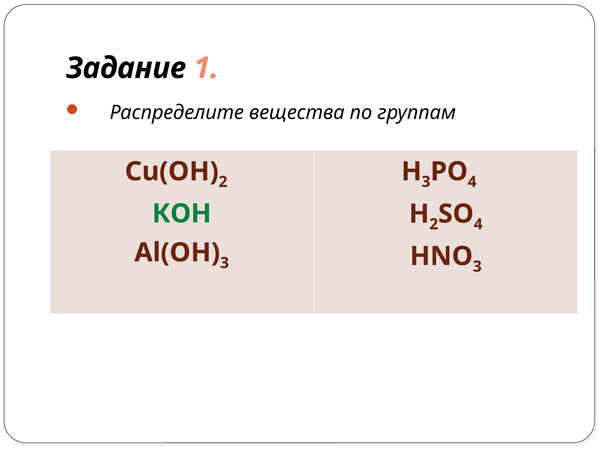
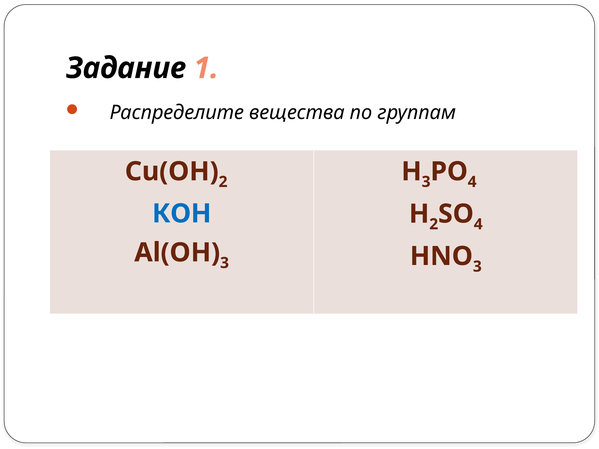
КОН colour: green -> blue
